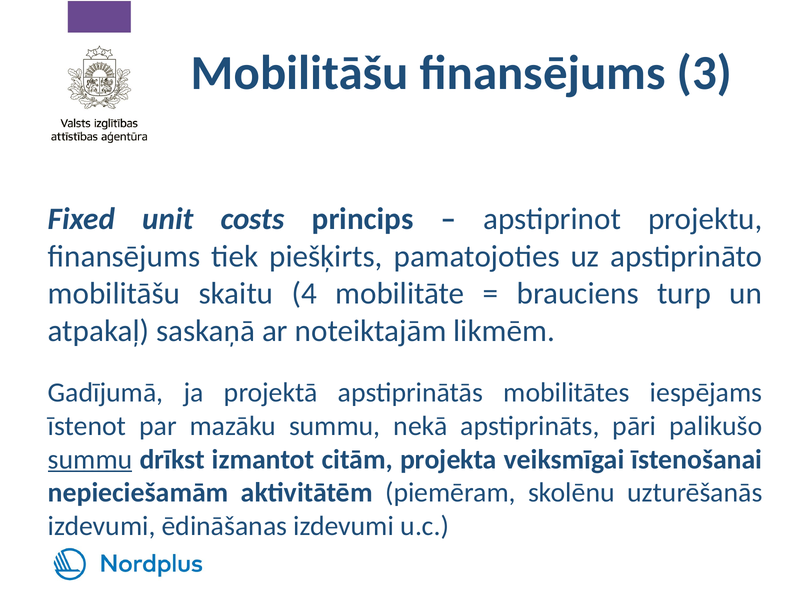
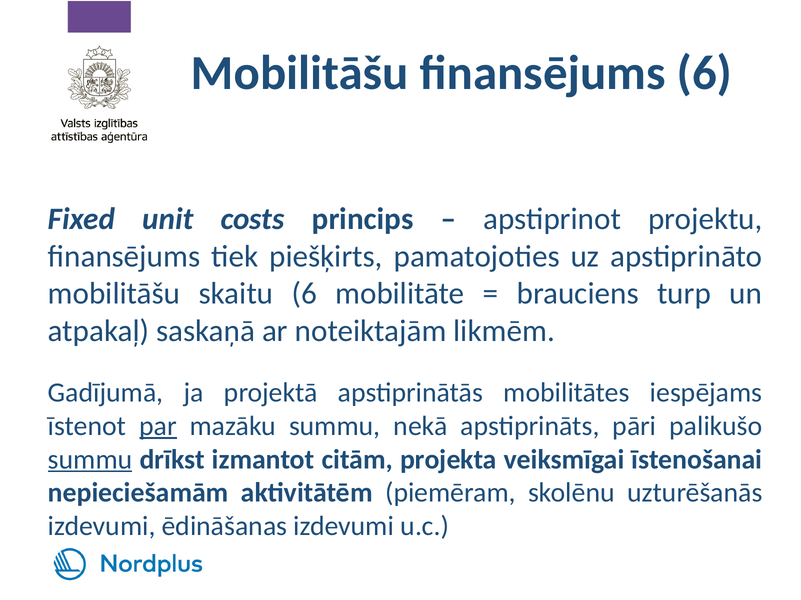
finansējums 3: 3 -> 6
skaitu 4: 4 -> 6
par underline: none -> present
